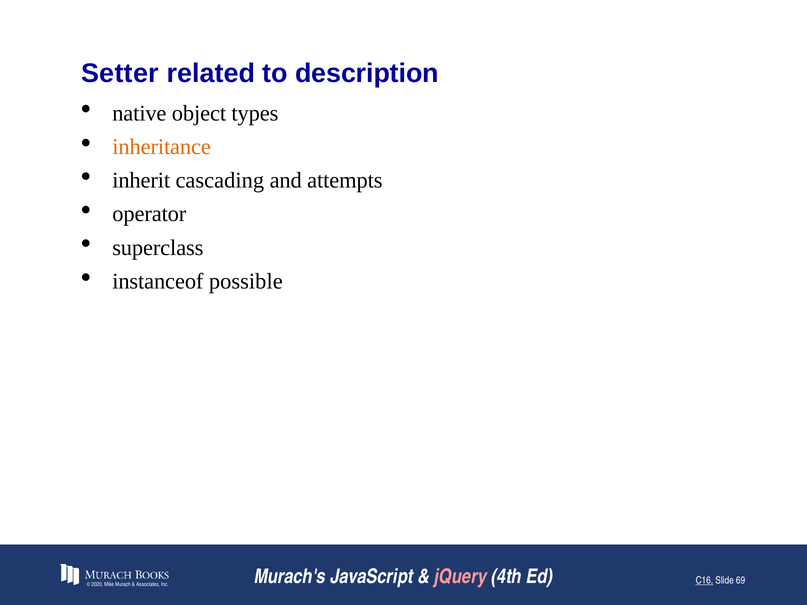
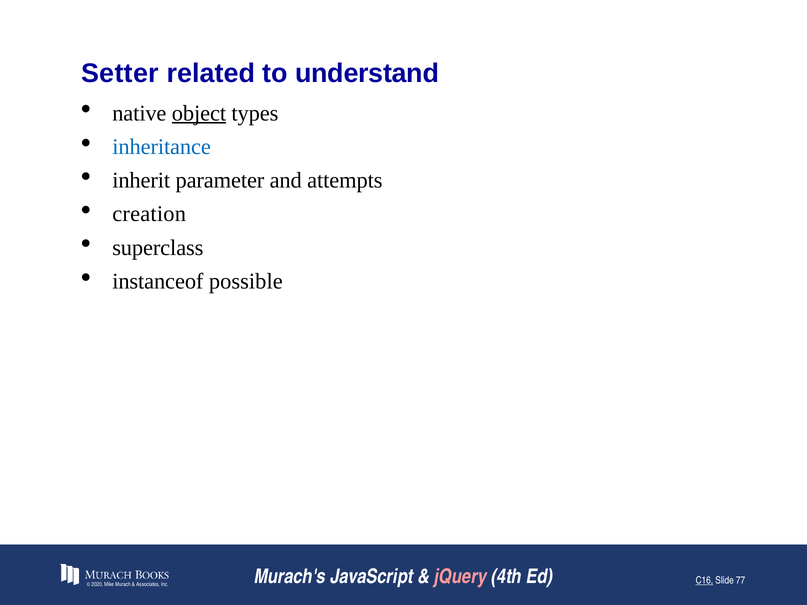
description: description -> understand
object underline: none -> present
inheritance colour: orange -> blue
cascading: cascading -> parameter
operator: operator -> creation
69: 69 -> 77
